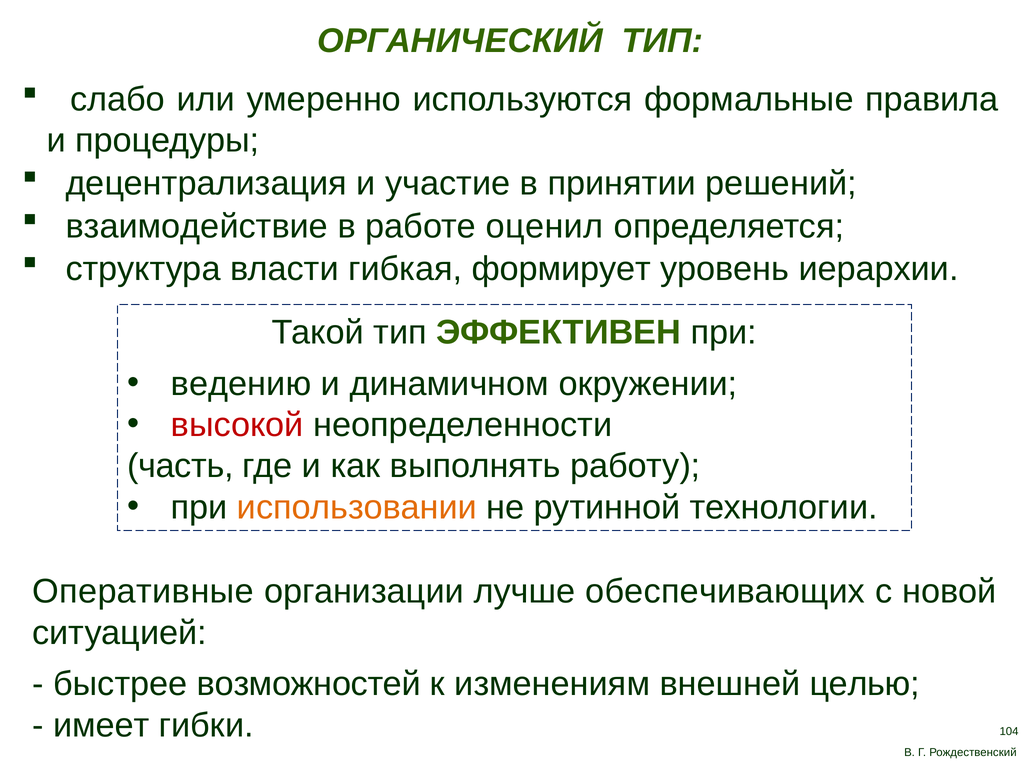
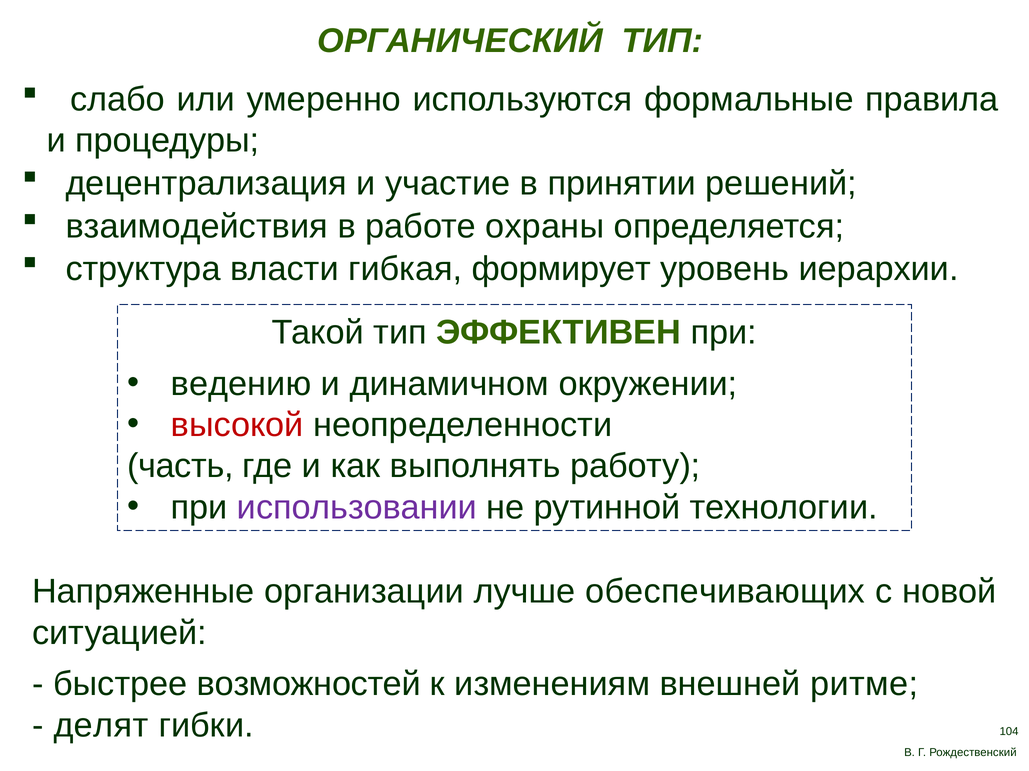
взаимодействие: взаимодействие -> взаимодействия
оценил: оценил -> охраны
использовании colour: orange -> purple
Оперативные: Оперативные -> Напряженные
целью: целью -> ритме
имеет: имеет -> делят
